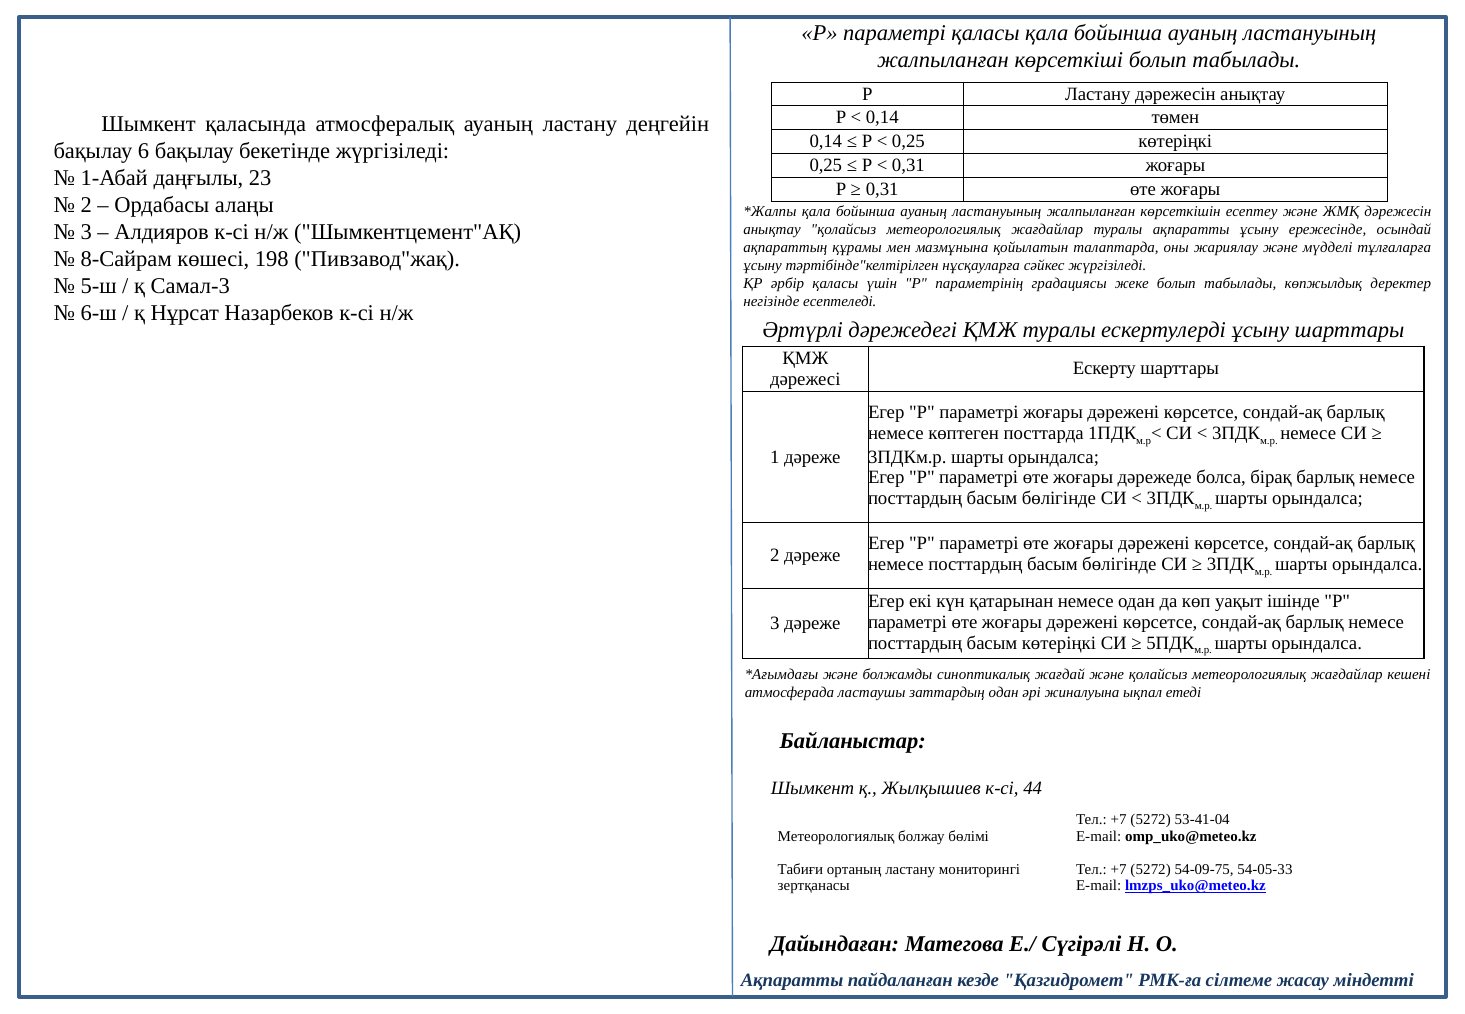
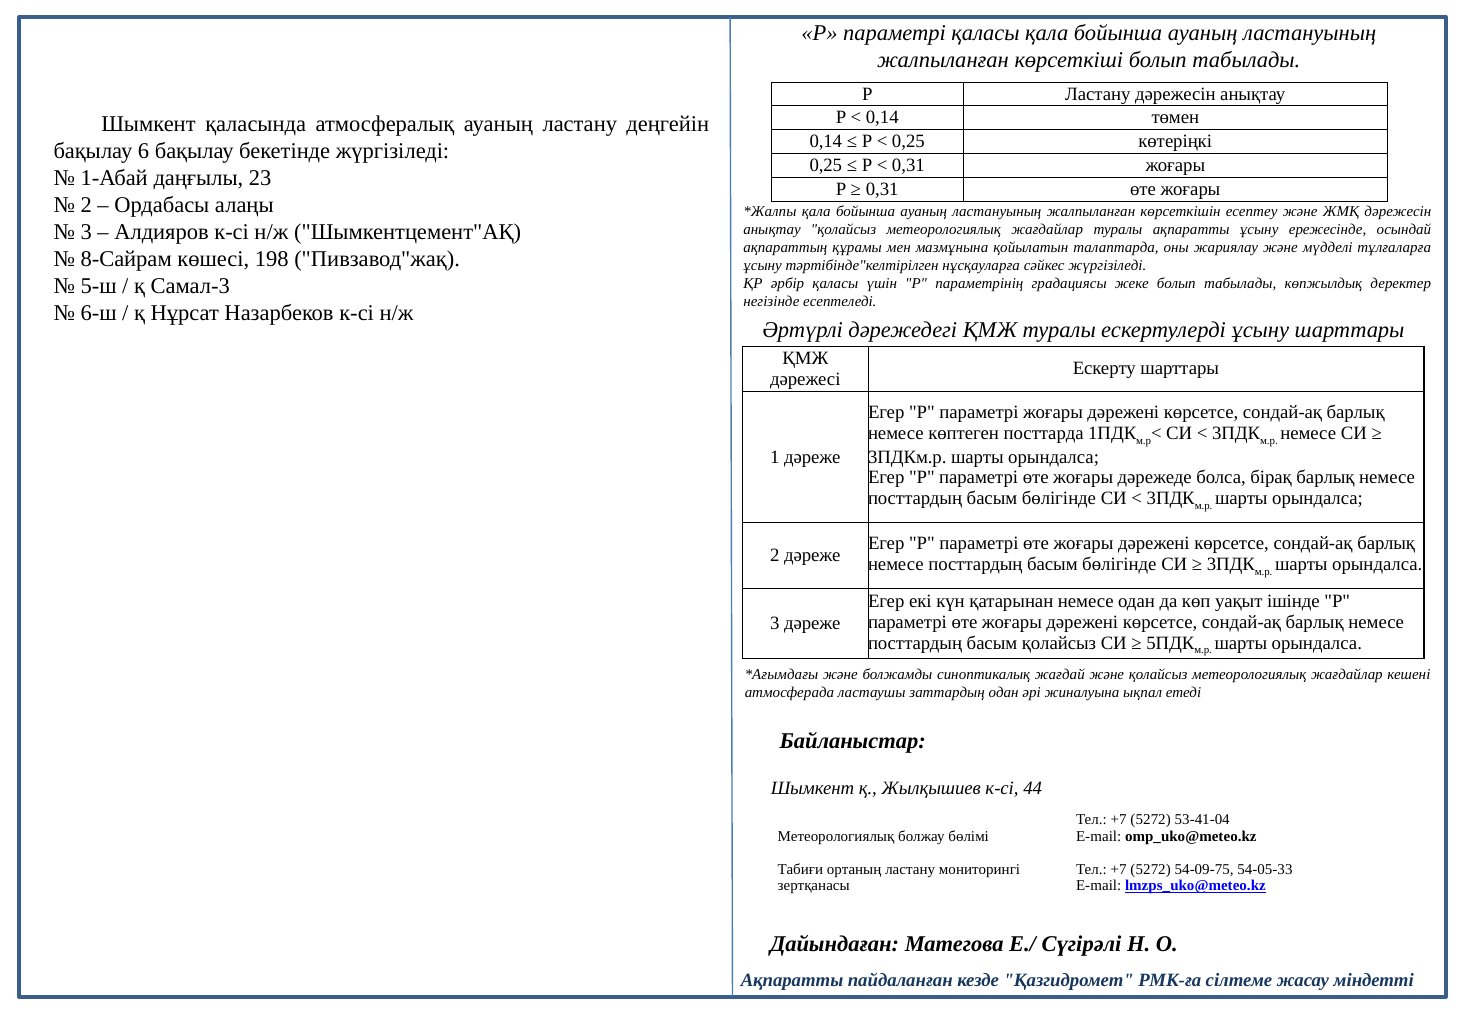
басым көтеріңкі: көтеріңкі -> қолайсыз
